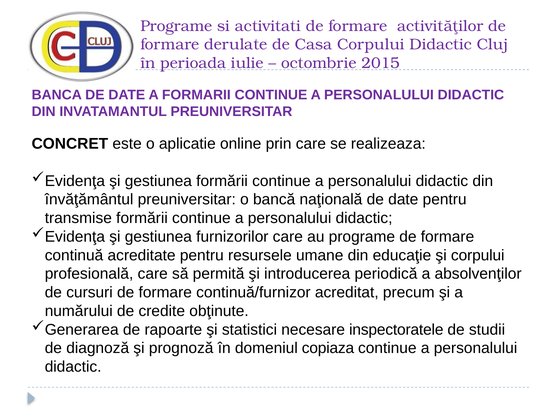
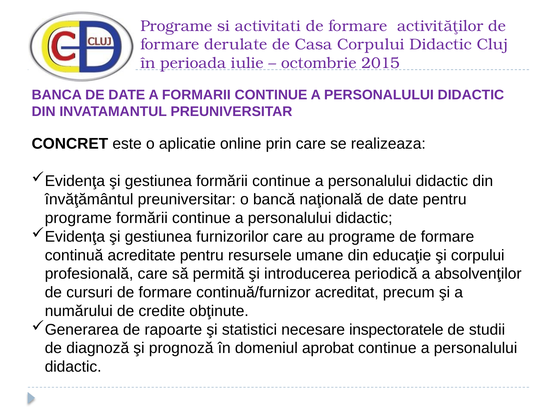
transmise at (78, 218): transmise -> programe
copiaza: copiaza -> aprobat
